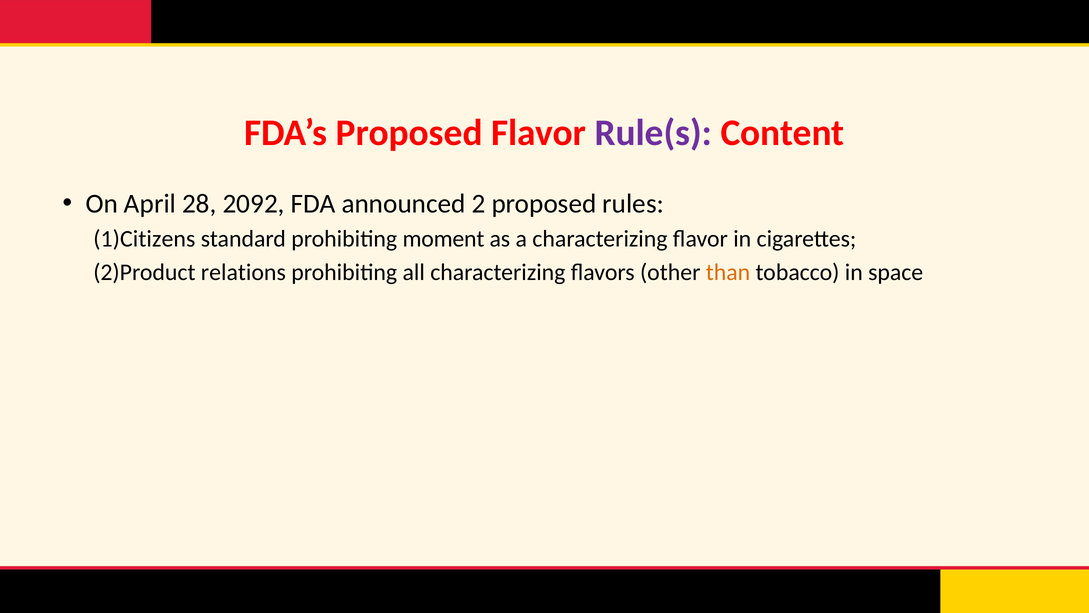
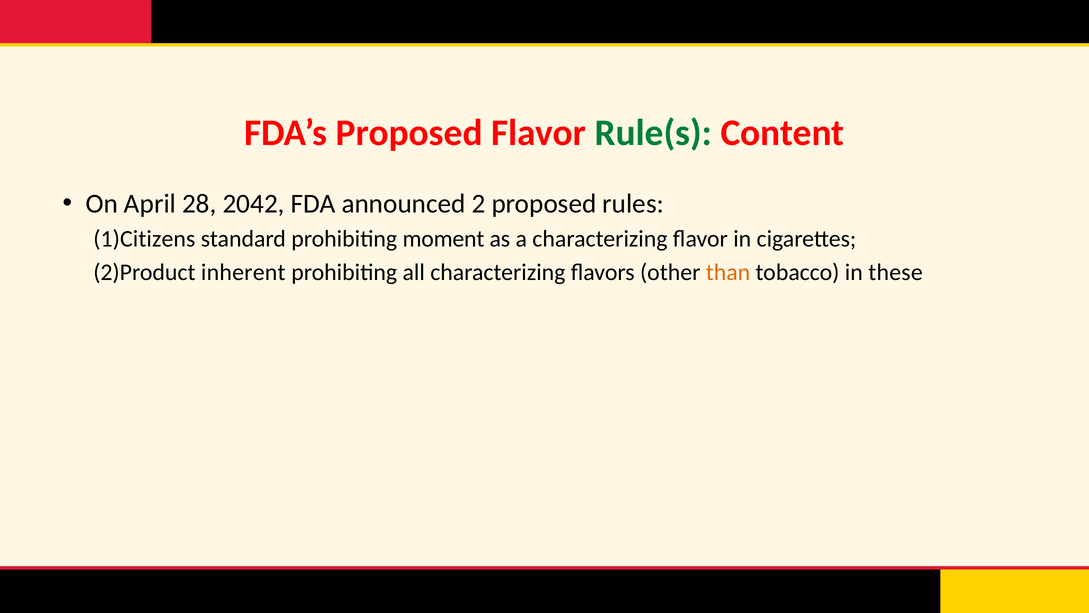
Rule(s colour: purple -> green
2092: 2092 -> 2042
relations: relations -> inherent
space: space -> these
